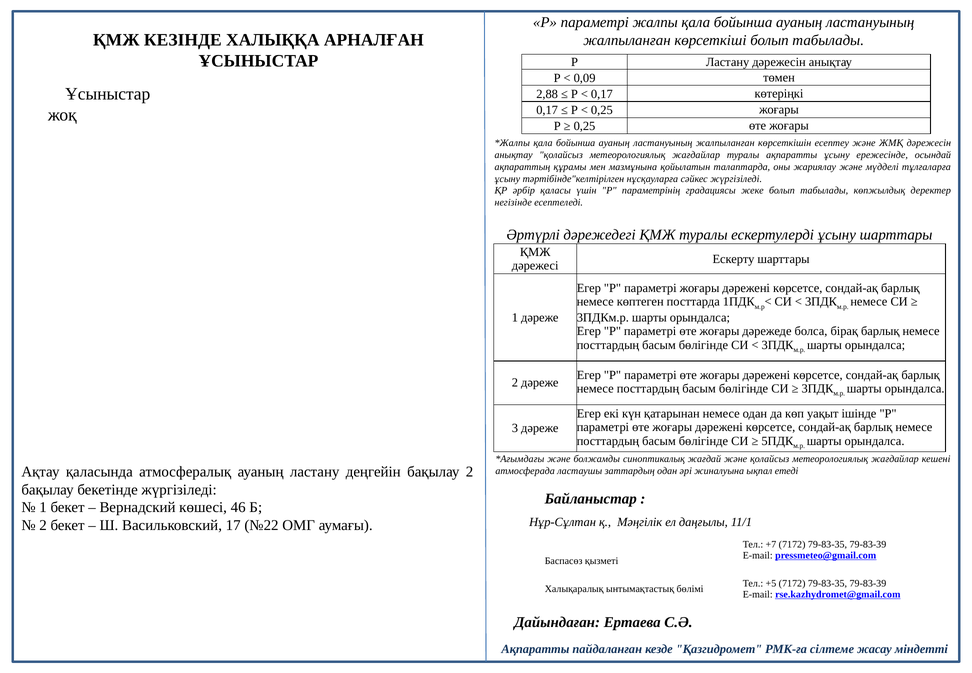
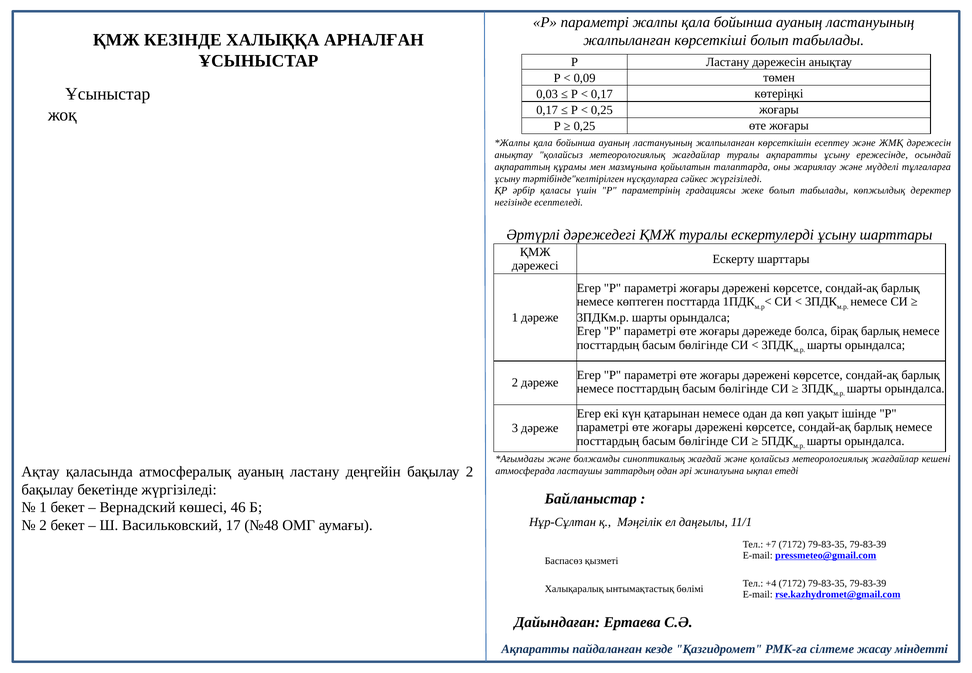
2,88: 2,88 -> 0,03
№22: №22 -> №48
+5: +5 -> +4
